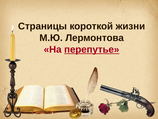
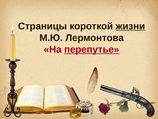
жизни underline: none -> present
